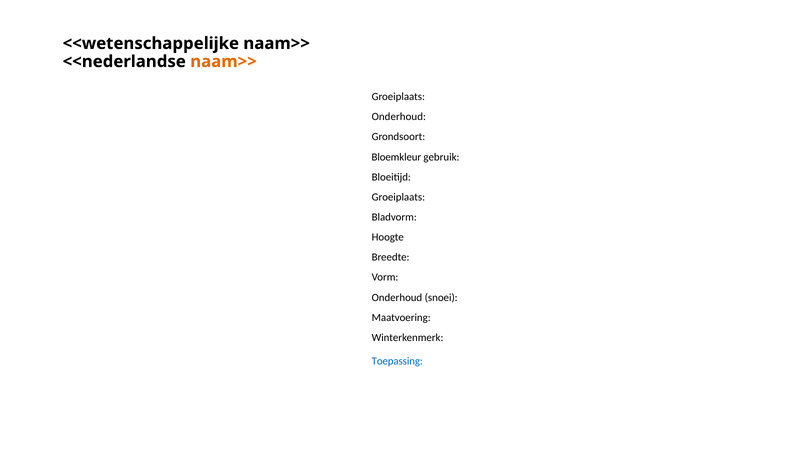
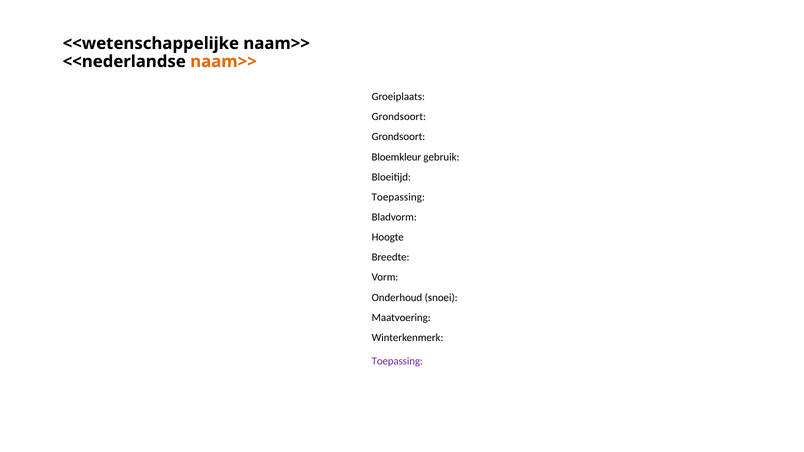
Onderhoud at (399, 117): Onderhoud -> Grondsoort
Groeiplaats at (398, 197): Groeiplaats -> Toepassing
Toepassing at (397, 362) colour: blue -> purple
